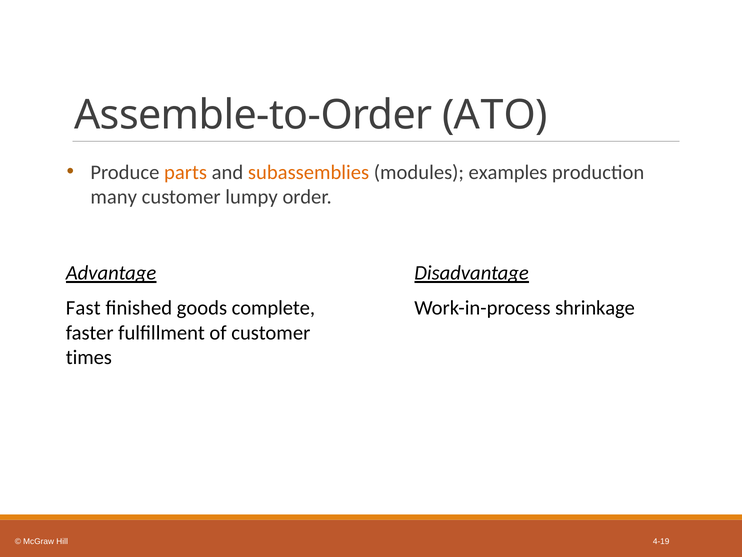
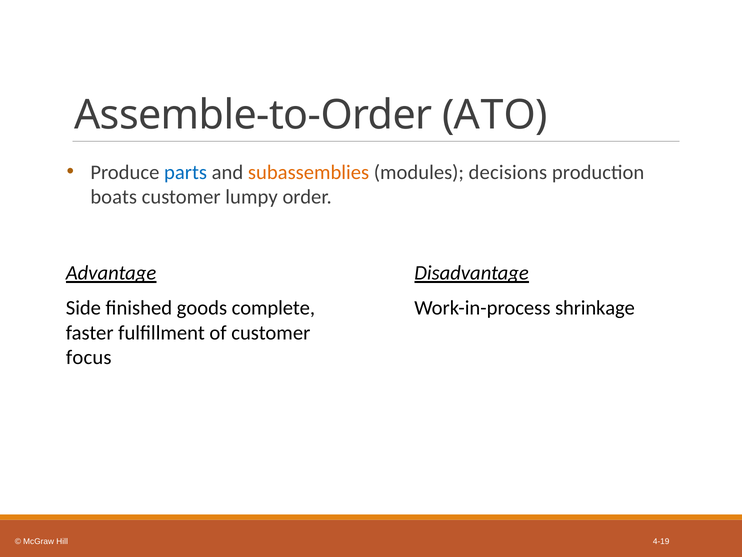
parts colour: orange -> blue
examples: examples -> decisions
many: many -> boats
Fast: Fast -> Side
times: times -> focus
